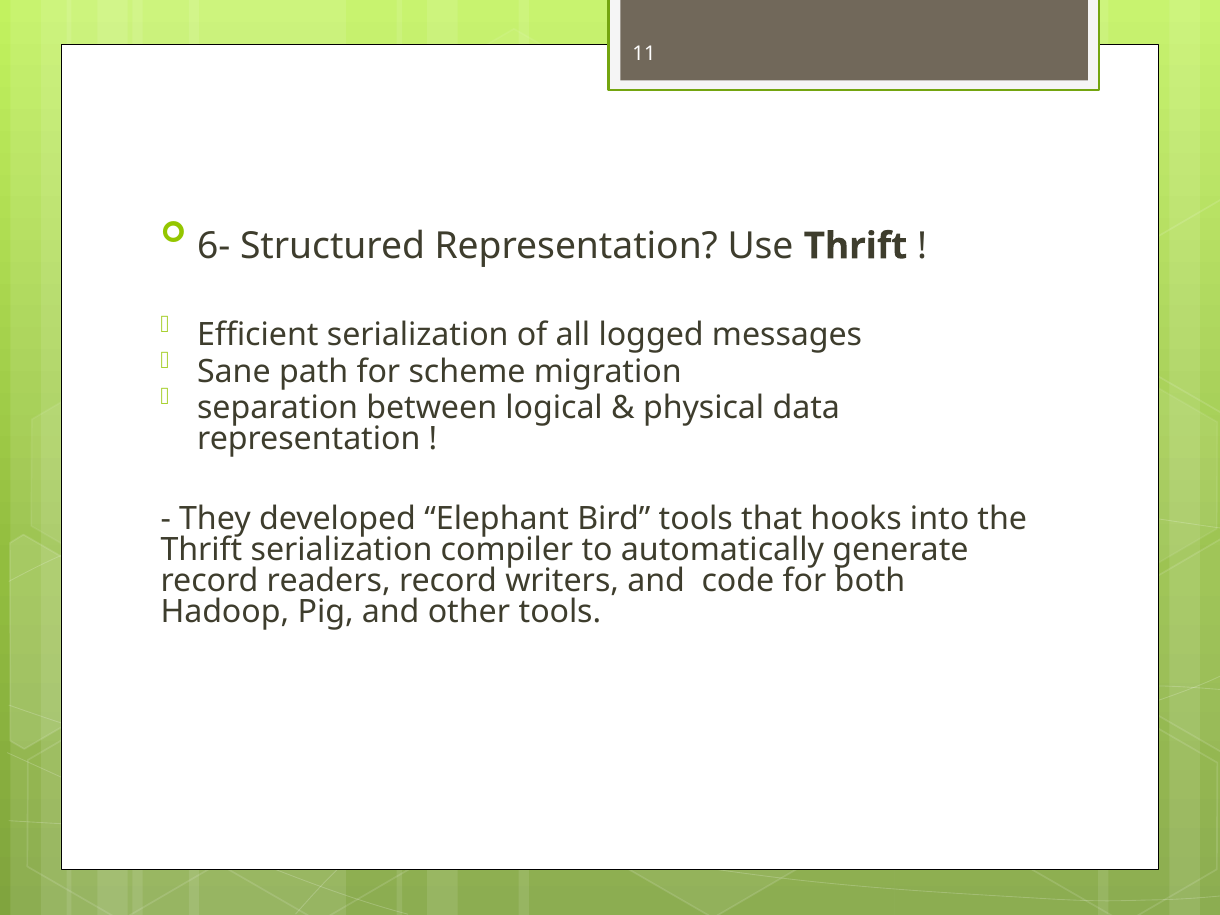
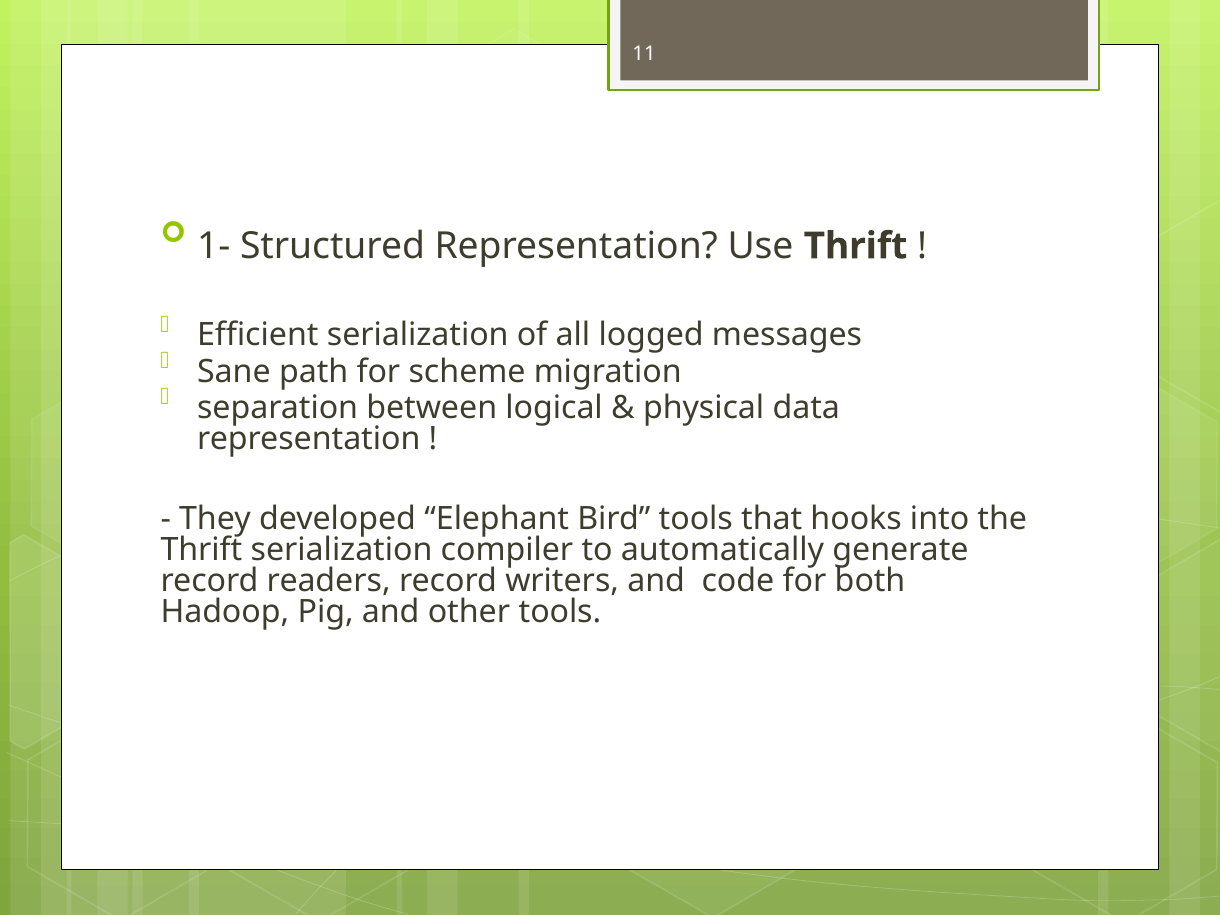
6-: 6- -> 1-
